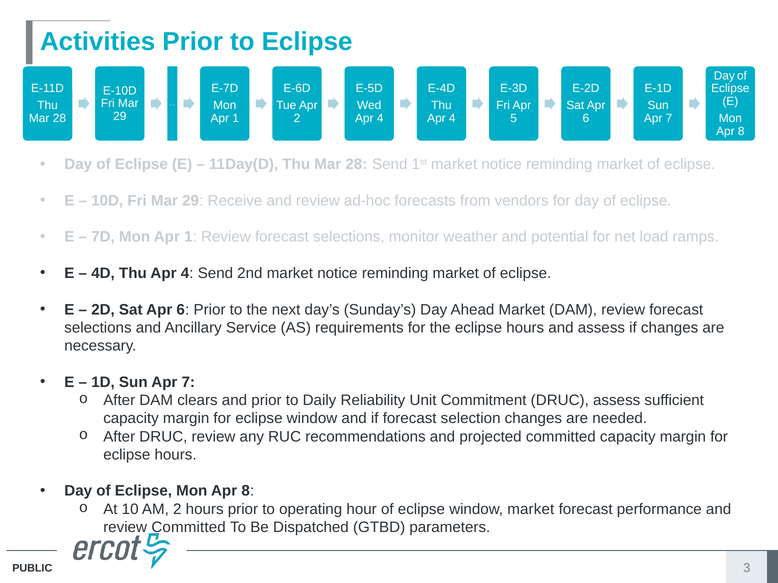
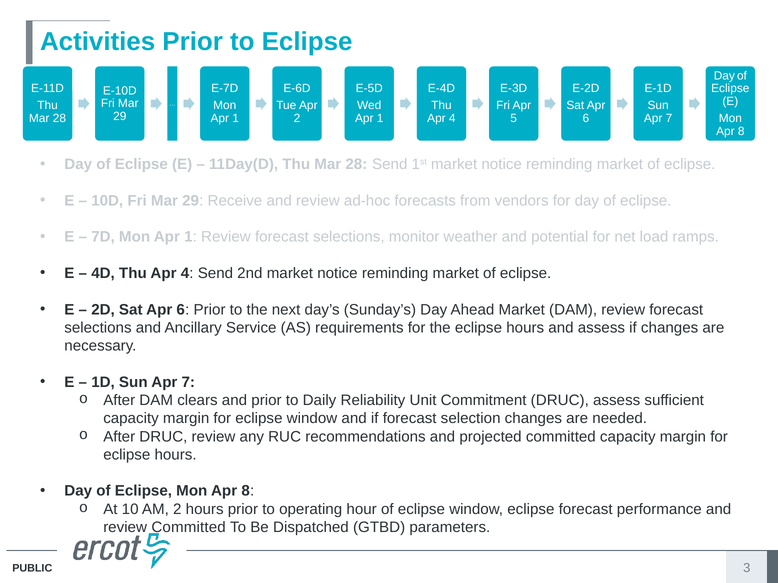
4 at (380, 118): 4 -> 1
window market: market -> eclipse
